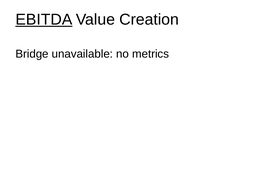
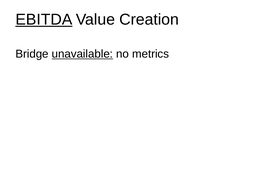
unavailable underline: none -> present
